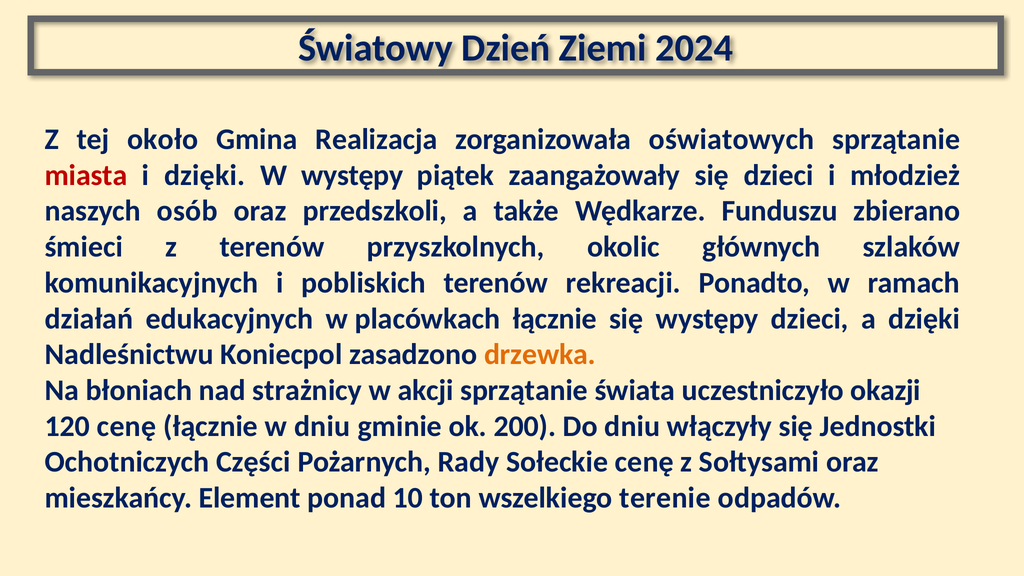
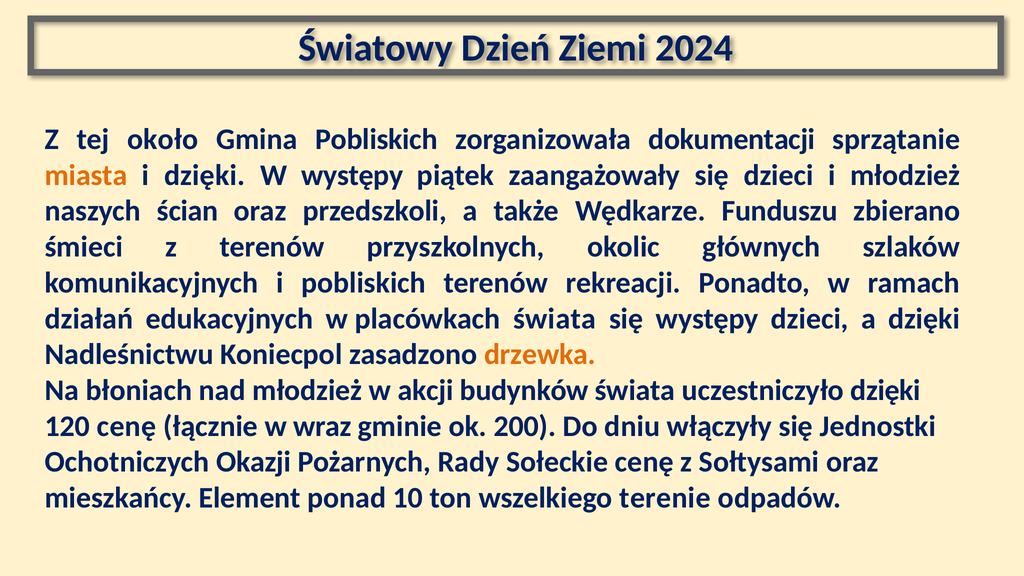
Gmina Realizacja: Realizacja -> Pobliskich
oświatowych: oświatowych -> dokumentacji
miasta colour: red -> orange
osób: osób -> ścian
placówkach łącznie: łącznie -> świata
nad strażnicy: strażnicy -> młodzież
akcji sprzątanie: sprzątanie -> budynków
uczestniczyło okazji: okazji -> dzięki
w dniu: dniu -> wraz
Części: Części -> Okazji
